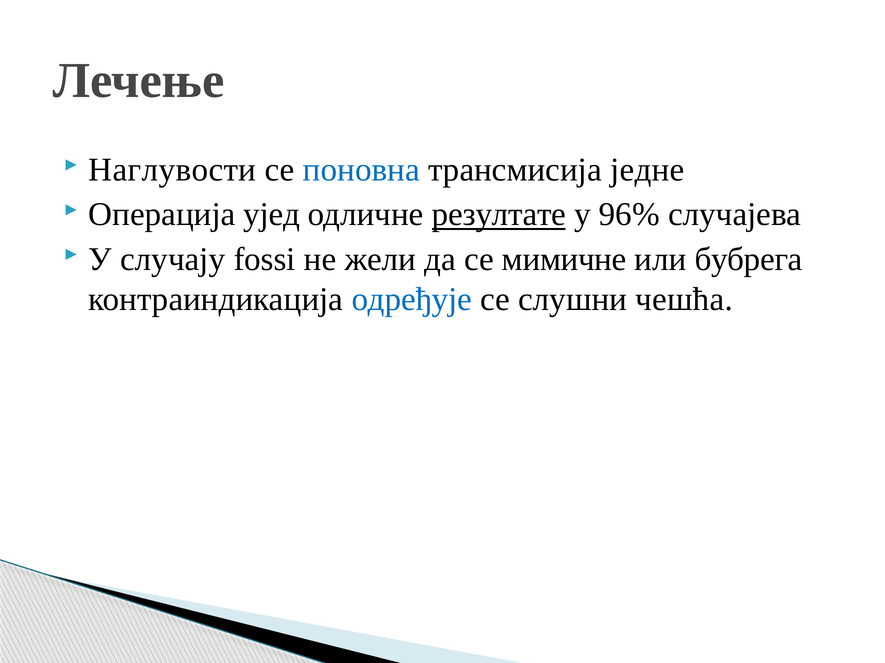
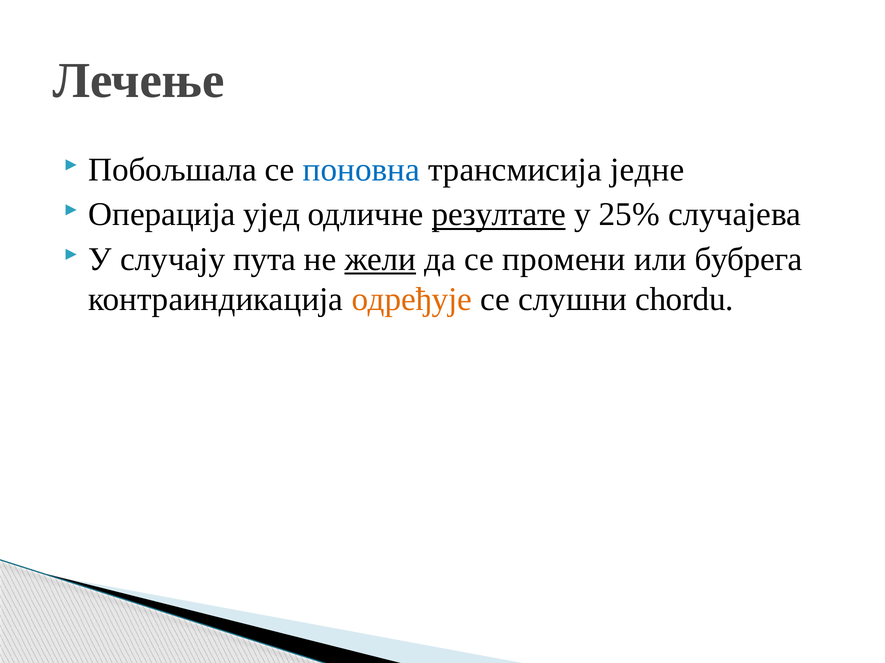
Наглувости: Наглувости -> Побољшала
96%: 96% -> 25%
fossi: fossi -> пута
жели underline: none -> present
мимичне: мимичне -> промени
одређује colour: blue -> orange
чешћа: чешћа -> chordu
